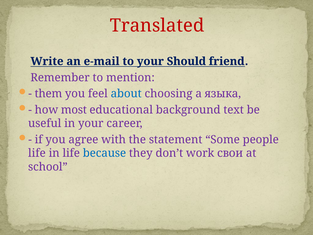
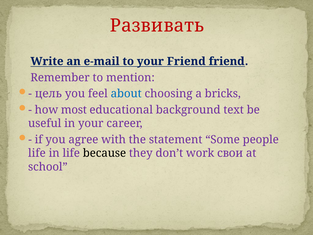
Translated: Translated -> Развивать
your Should: Should -> Friend
them: them -> цель
языка: языка -> bricks
because colour: blue -> black
